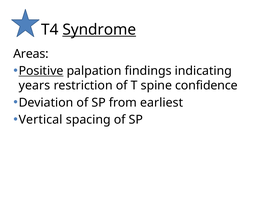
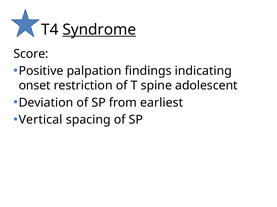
Areas: Areas -> Score
Positive underline: present -> none
years: years -> onset
confidence: confidence -> adolescent
